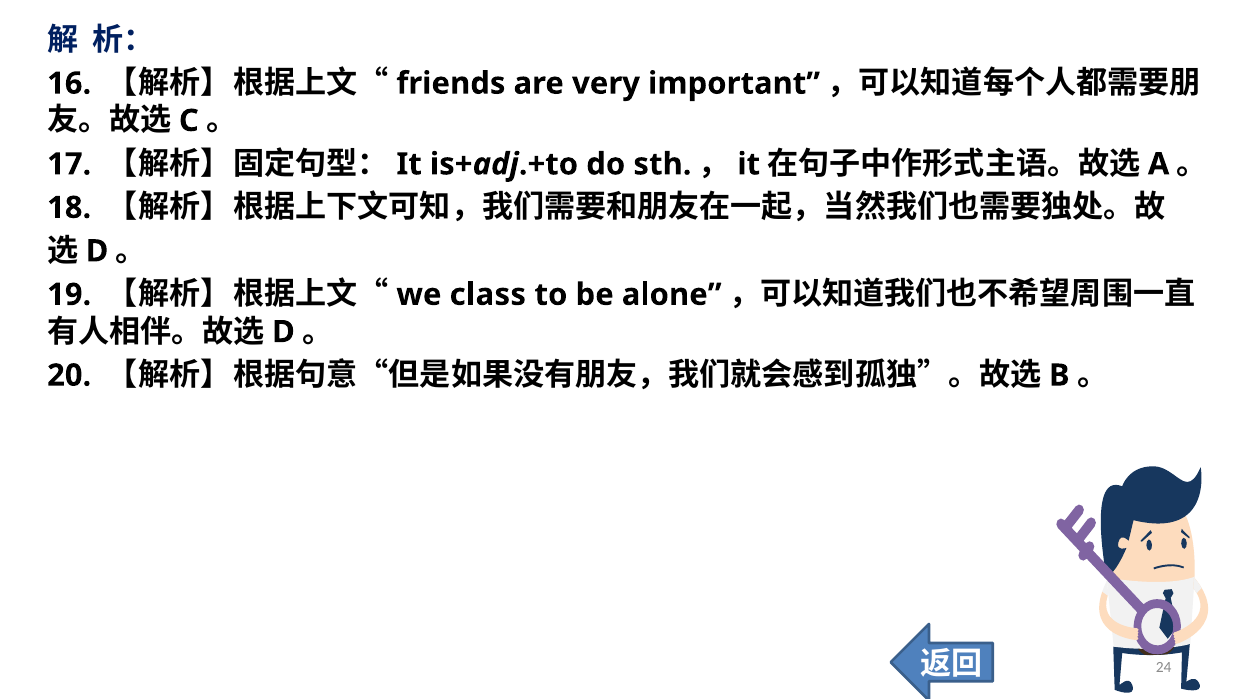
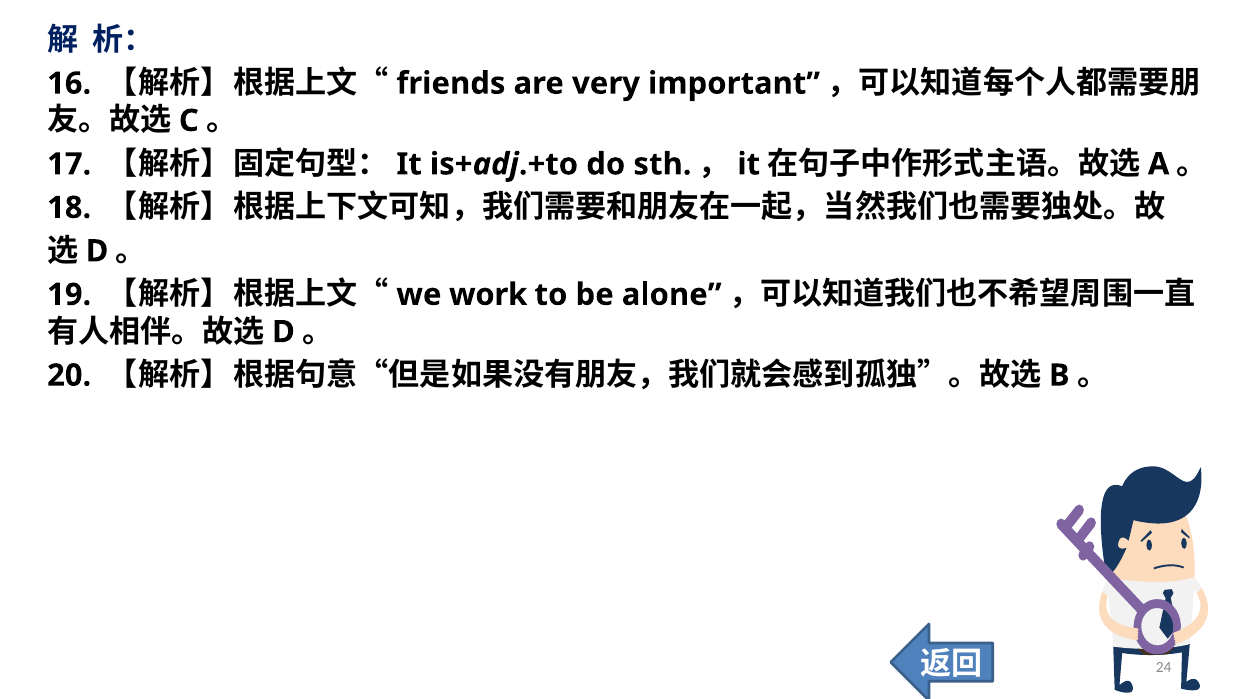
class: class -> work
